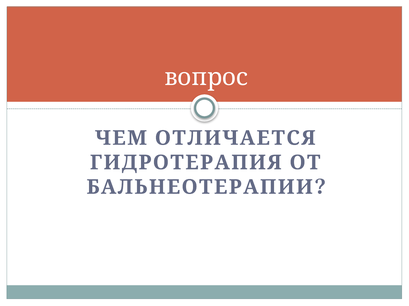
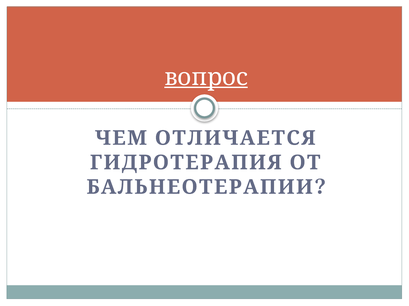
вопрос underline: none -> present
